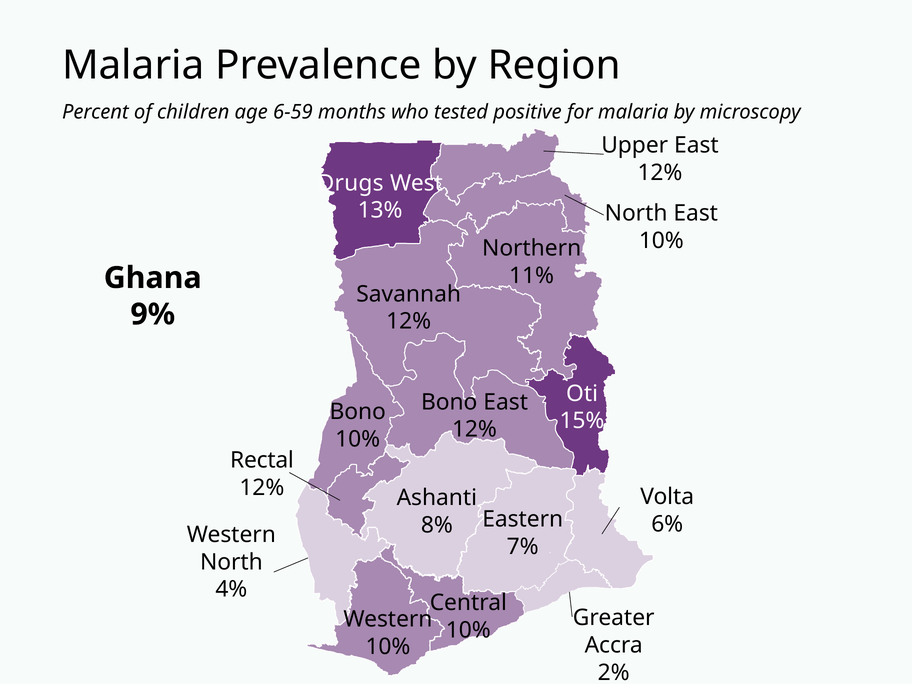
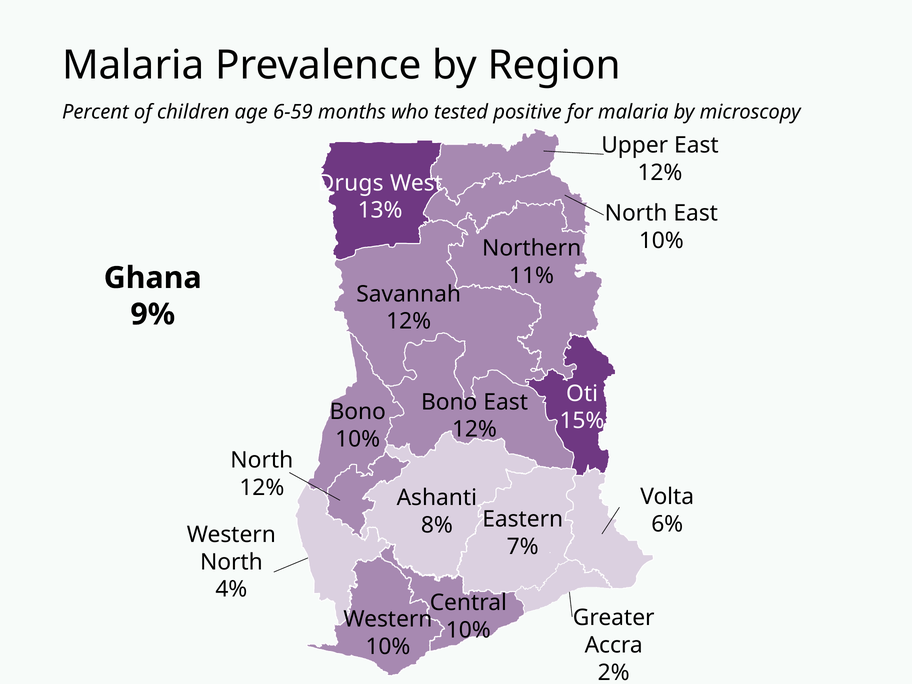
Rectal at (262, 460): Rectal -> North
